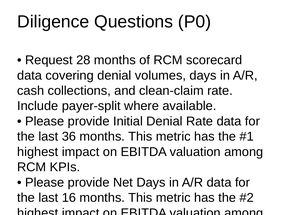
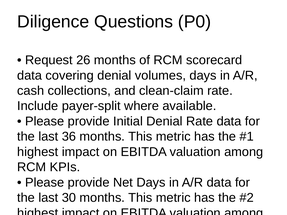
28: 28 -> 26
16: 16 -> 30
